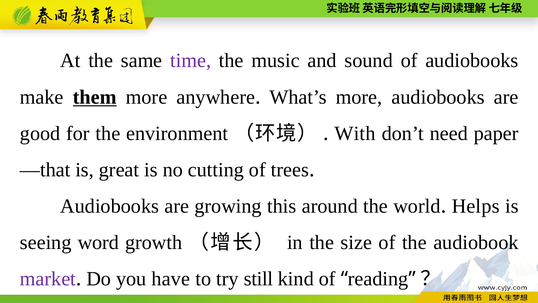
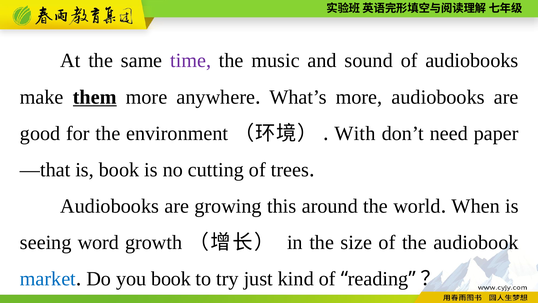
is great: great -> book
Helps: Helps -> When
market colour: purple -> blue
you have: have -> book
still: still -> just
